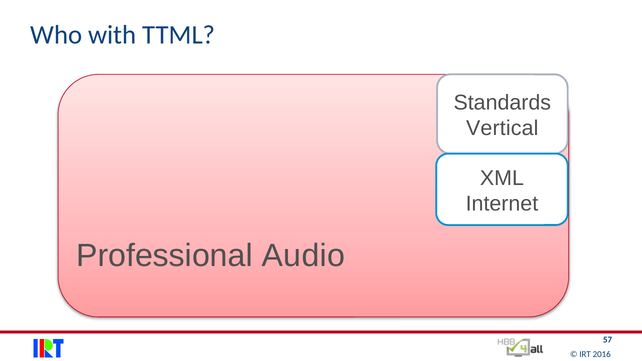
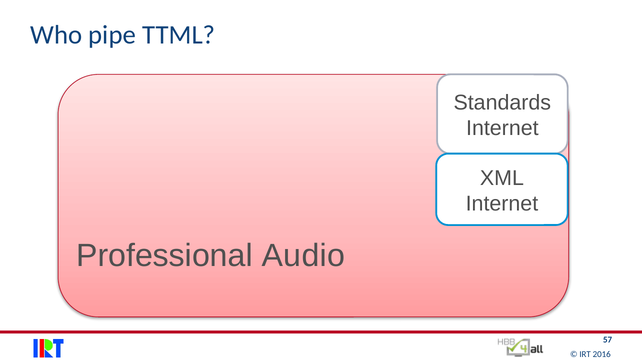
with: with -> pipe
Vertical at (502, 128): Vertical -> Internet
